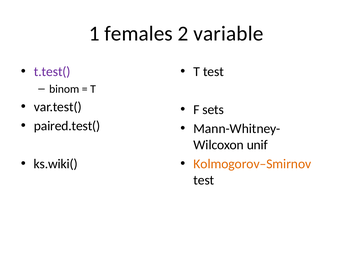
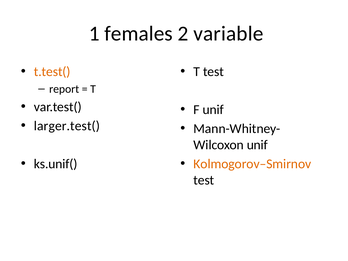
t.test( colour: purple -> orange
binom: binom -> report
F sets: sets -> unif
paired.test(: paired.test( -> larger.test(
ks.wiki(: ks.wiki( -> ks.unif(
